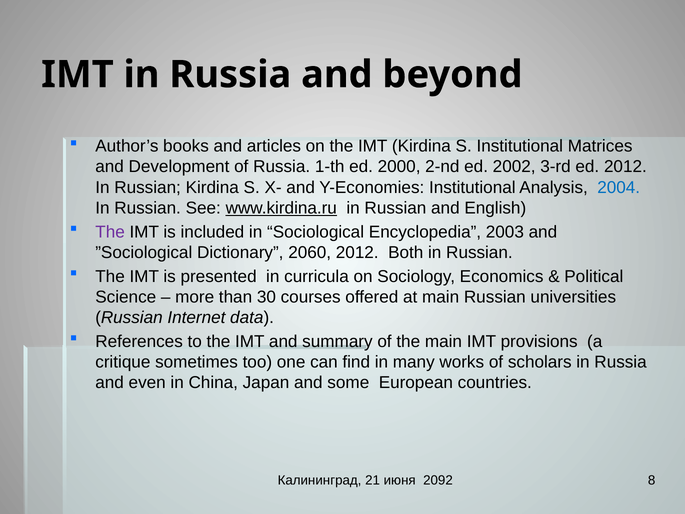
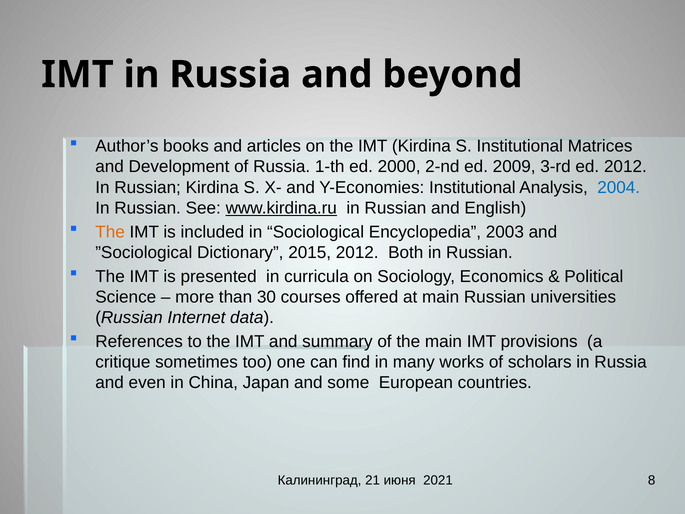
2002: 2002 -> 2009
The at (110, 232) colour: purple -> orange
2060: 2060 -> 2015
2092: 2092 -> 2021
